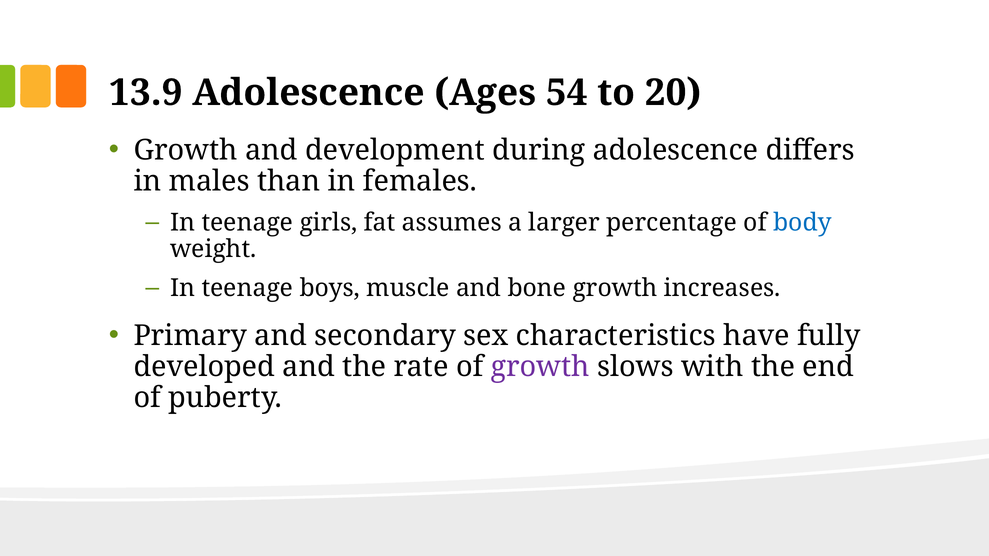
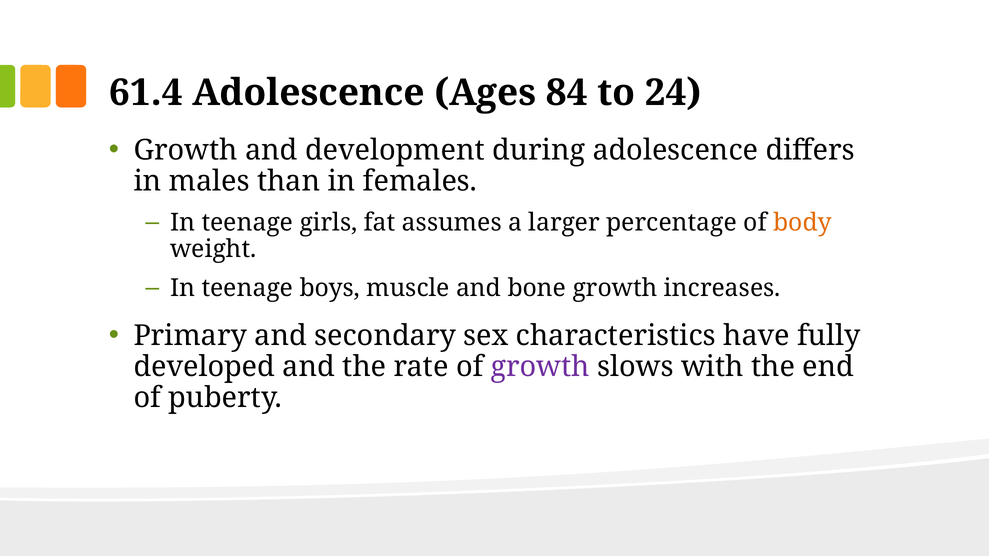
13.9: 13.9 -> 61.4
54: 54 -> 84
20: 20 -> 24
body colour: blue -> orange
